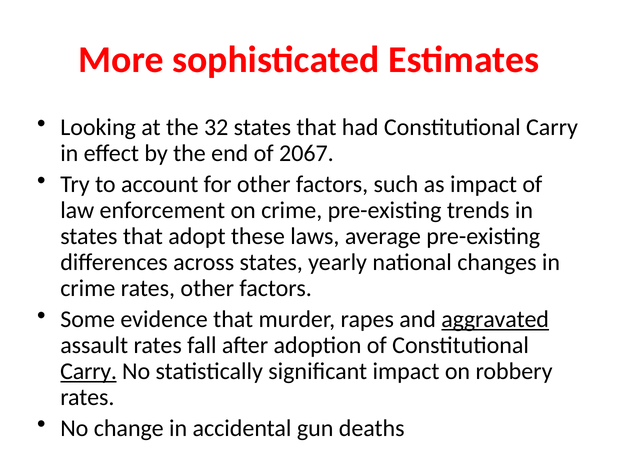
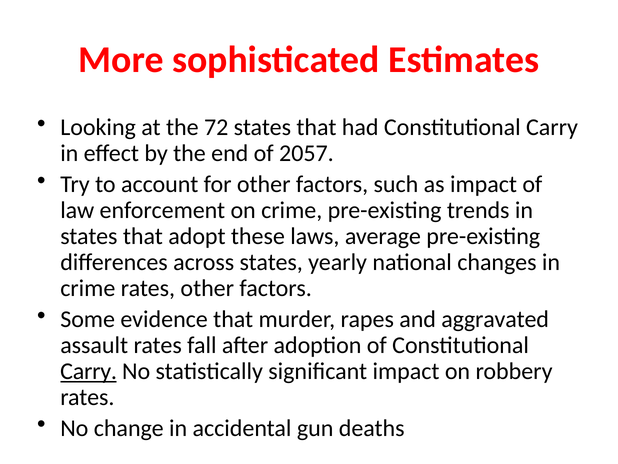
32: 32 -> 72
2067: 2067 -> 2057
aggravated underline: present -> none
